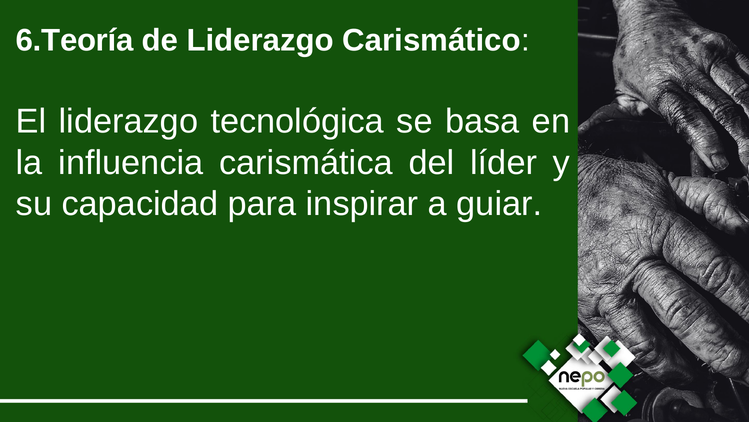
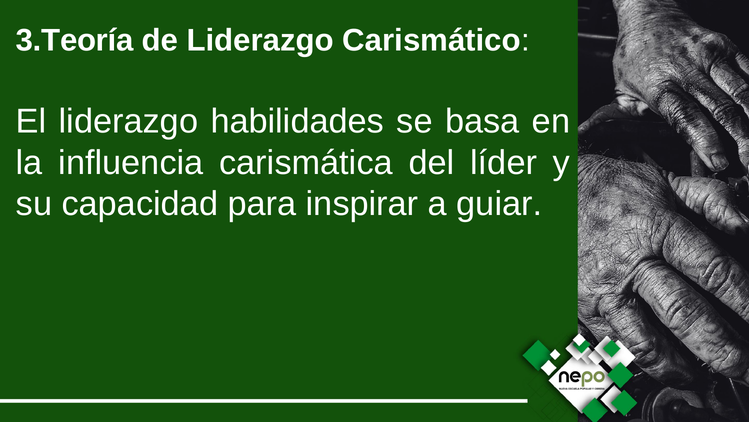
6.Teoría: 6.Teoría -> 3.Teoría
tecnológica: tecnológica -> habilidades
